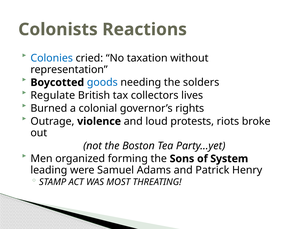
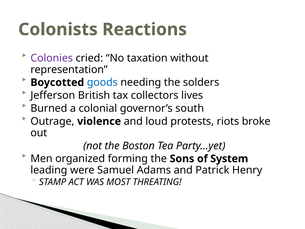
Colonies colour: blue -> purple
Regulate: Regulate -> Jefferson
rights: rights -> south
